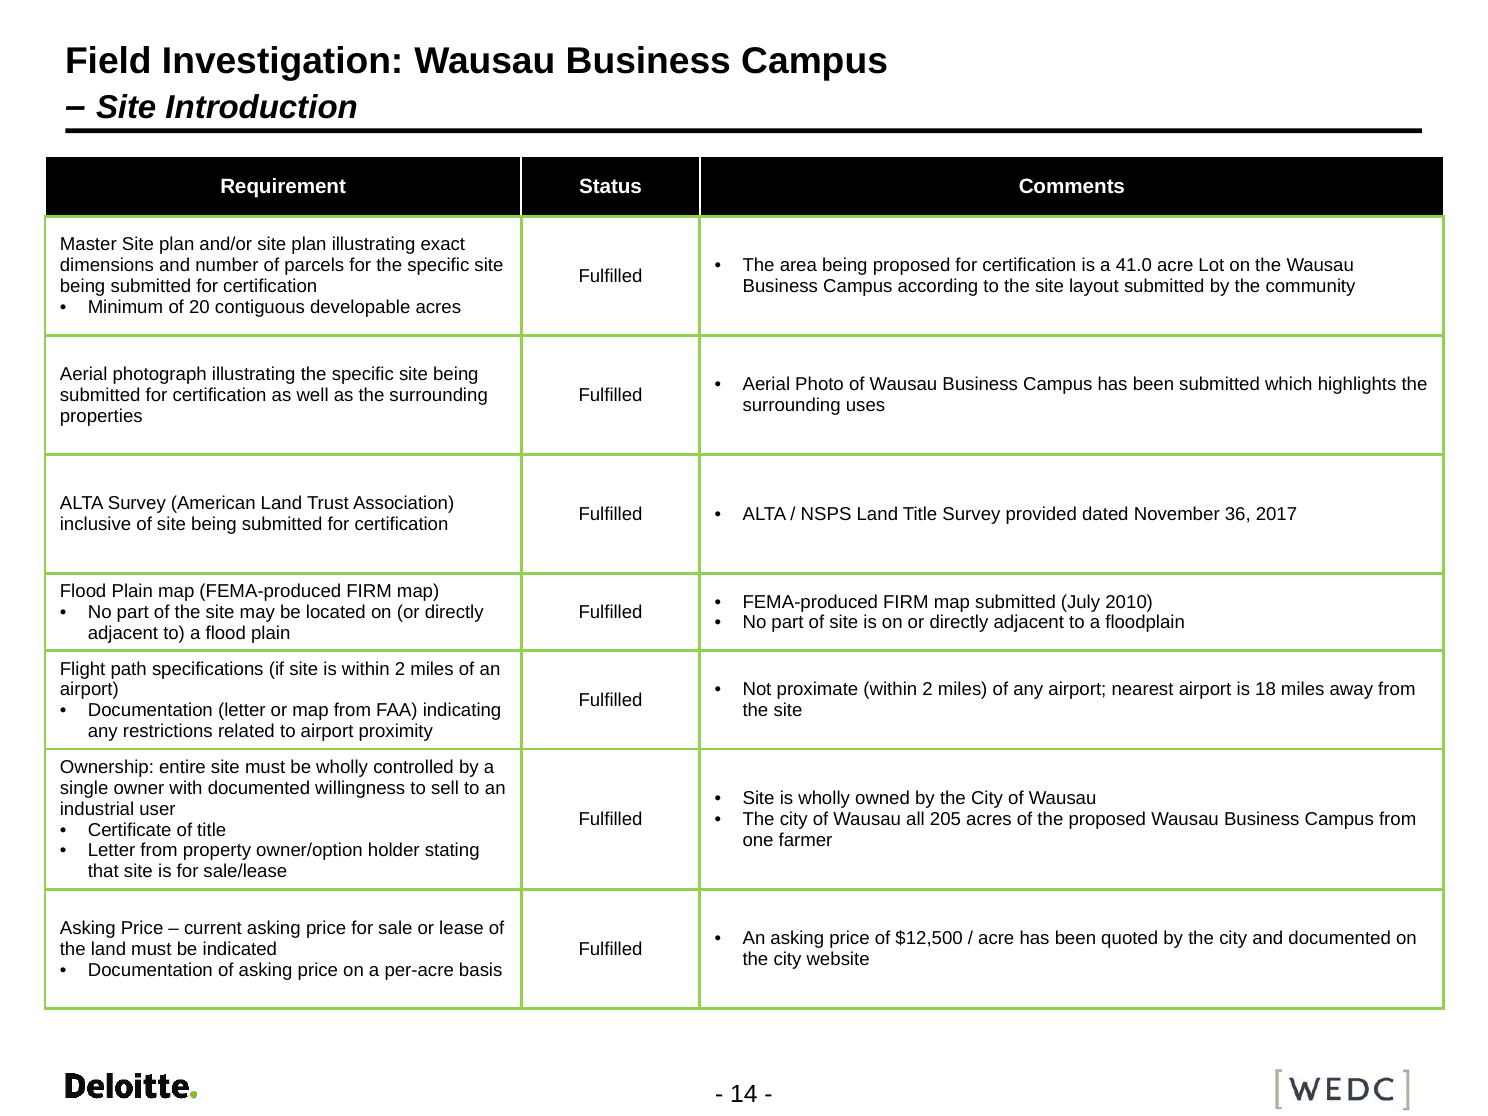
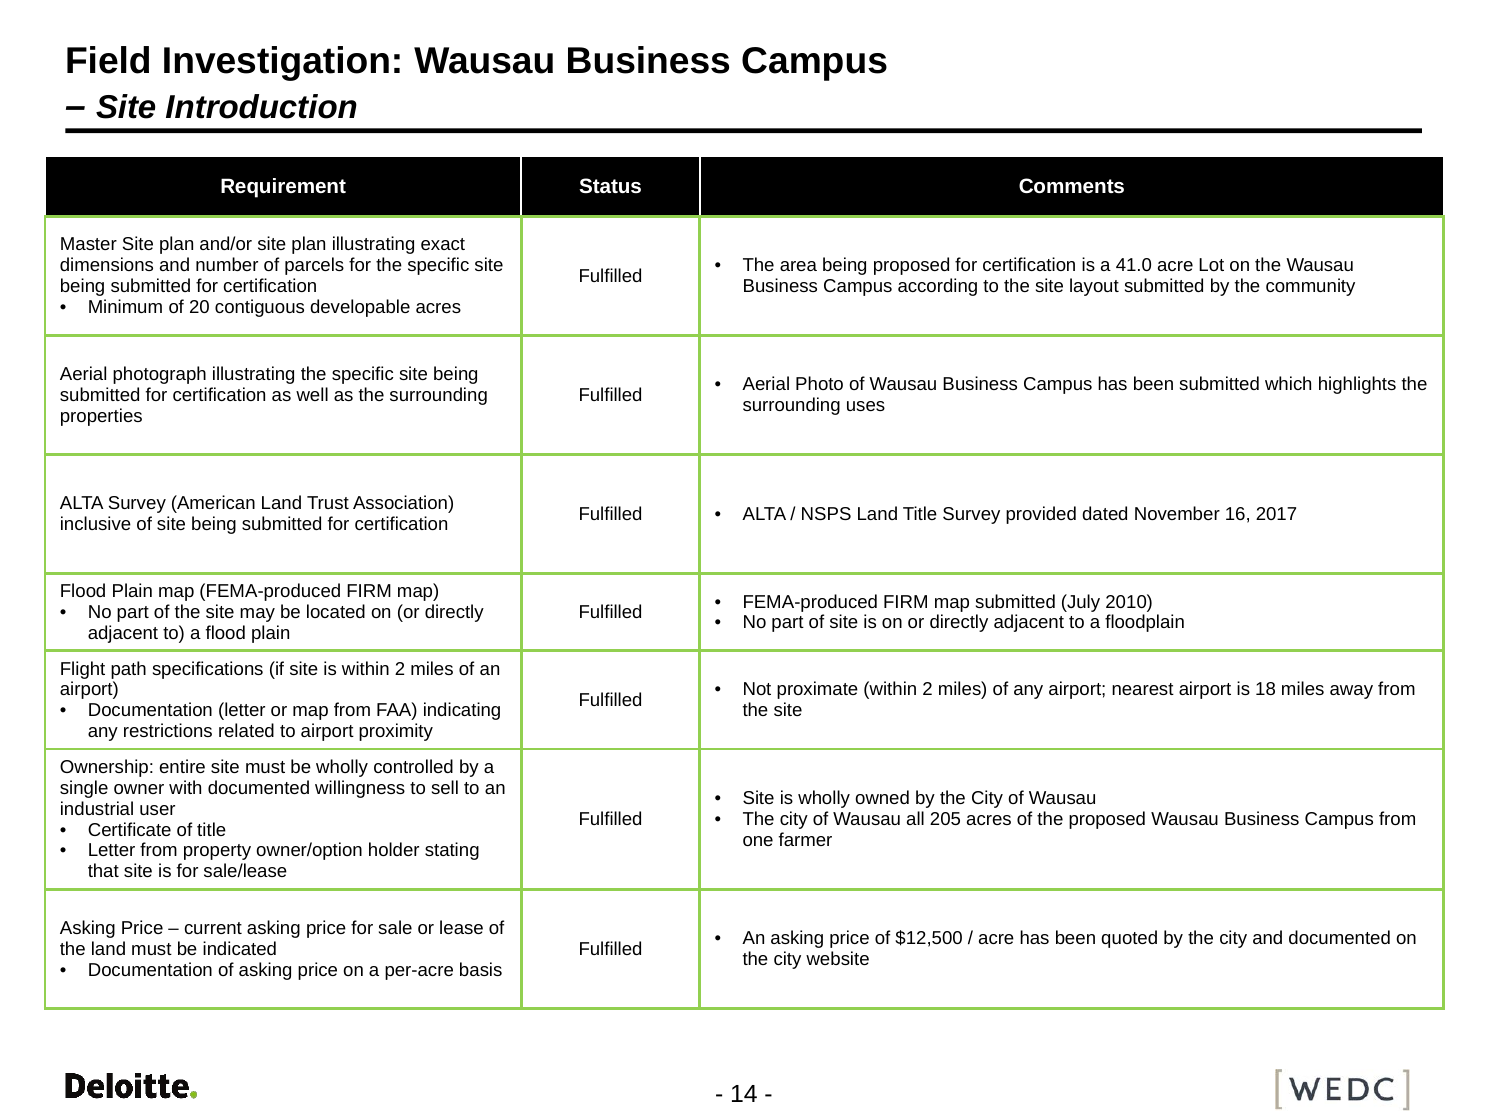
36: 36 -> 16
